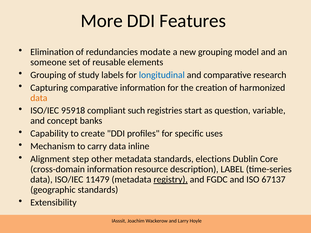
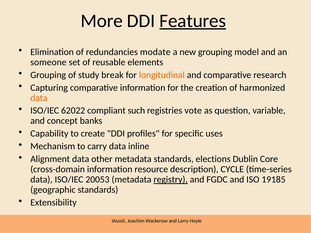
Features underline: none -> present
labels: labels -> break
longitudinal colour: blue -> orange
95918: 95918 -> 62022
start: start -> vote
Alignment step: step -> data
LABEL: LABEL -> CYCLE
11479: 11479 -> 20053
67137: 67137 -> 19185
